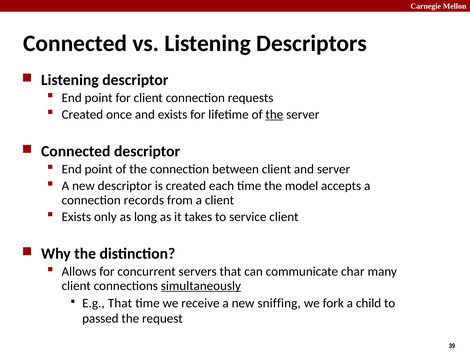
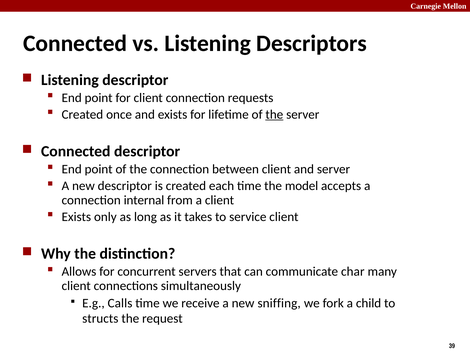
records: records -> internal
simultaneously underline: present -> none
E.g That: That -> Calls
passed: passed -> structs
